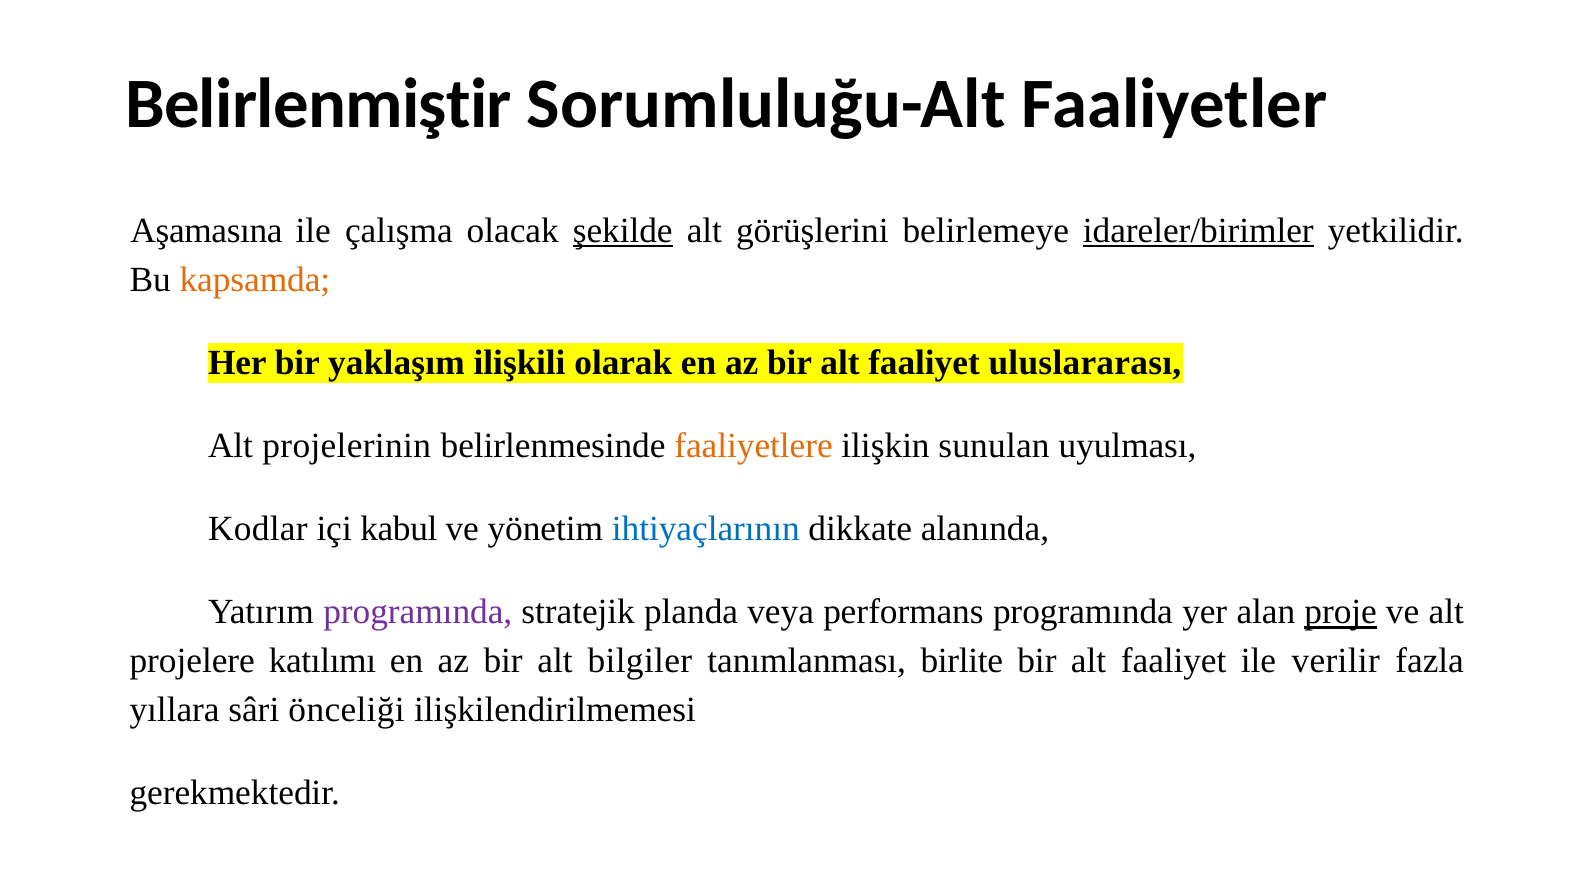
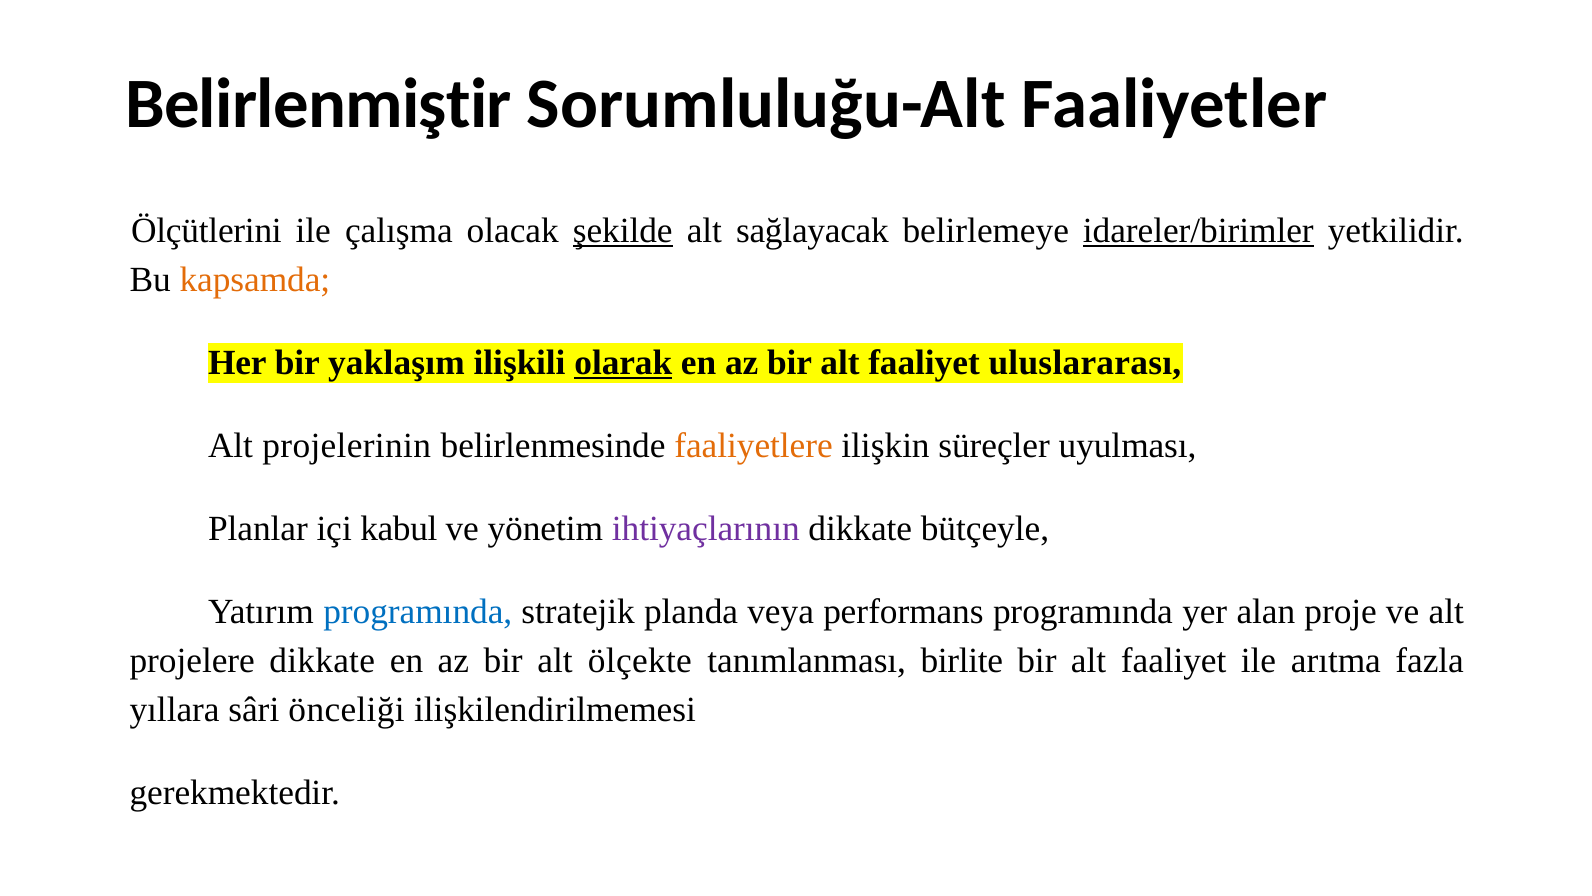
Aşamasına: Aşamasına -> Ölçütlerini
görüşlerini: görüşlerini -> sağlayacak
olarak underline: none -> present
sunulan: sunulan -> süreçler
Kodlar: Kodlar -> Planlar
ihtiyaçlarının colour: blue -> purple
alanında: alanında -> bütçeyle
programında at (418, 612) colour: purple -> blue
proje underline: present -> none
projelere katılımı: katılımı -> dikkate
bilgiler: bilgiler -> ölçekte
verilir: verilir -> arıtma
